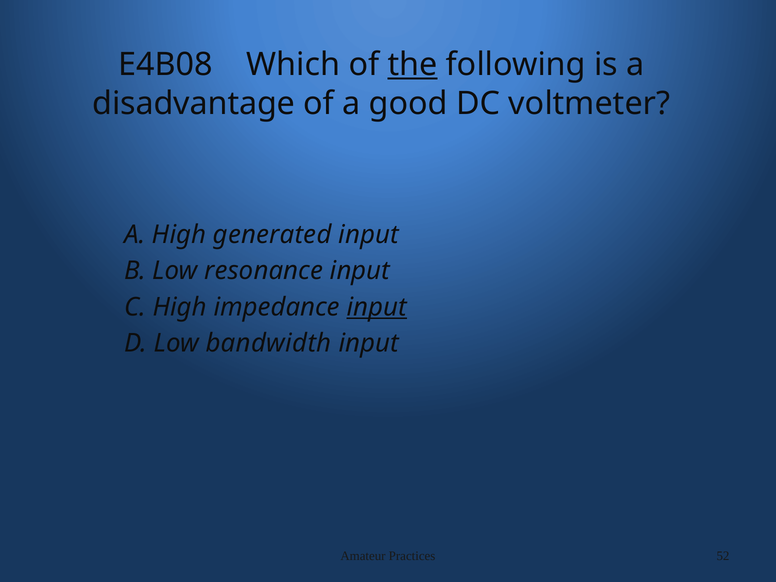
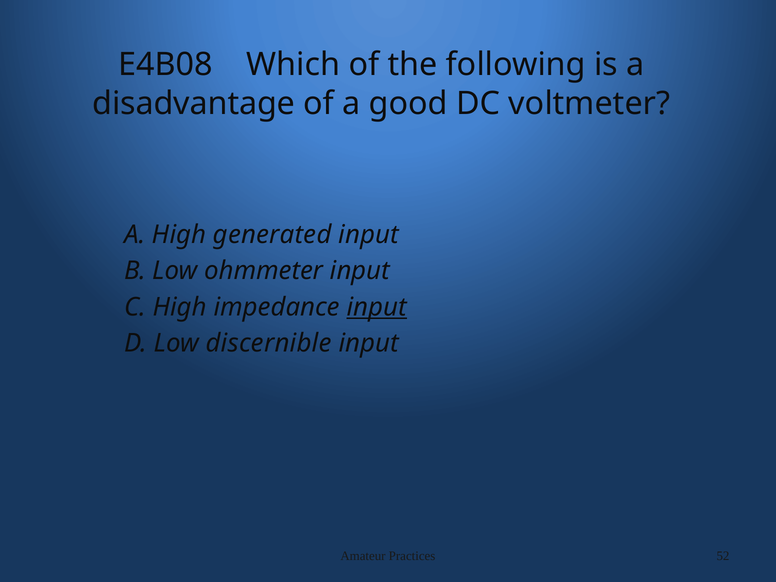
the underline: present -> none
resonance: resonance -> ohmmeter
bandwidth: bandwidth -> discernible
